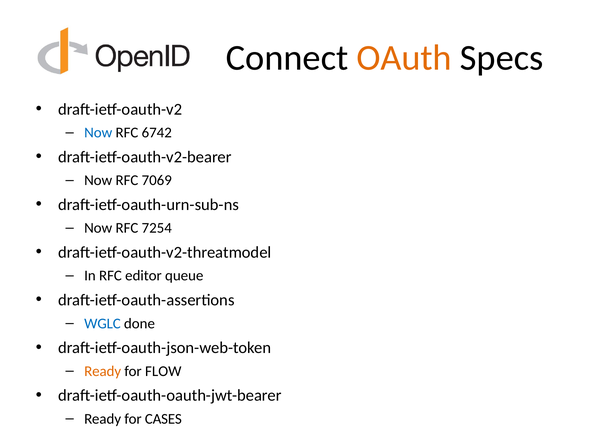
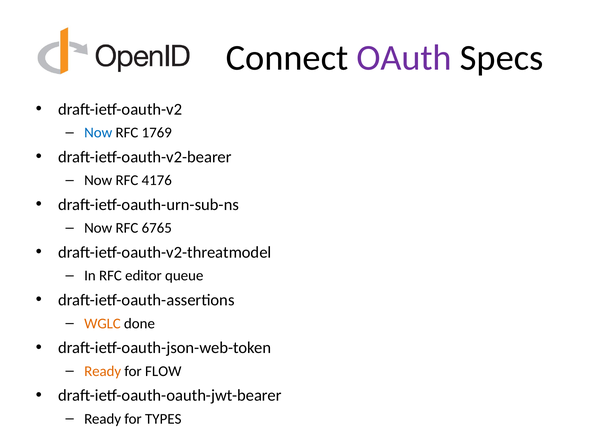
OAuth colour: orange -> purple
6742: 6742 -> 1769
7069: 7069 -> 4176
7254: 7254 -> 6765
WGLC colour: blue -> orange
CASES: CASES -> TYPES
